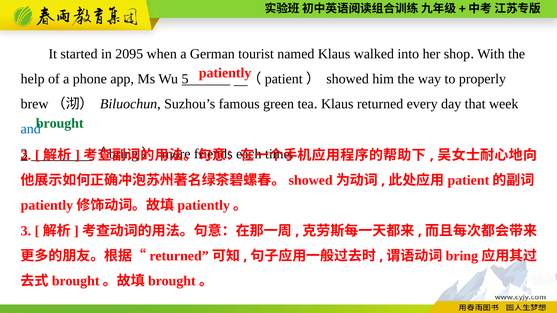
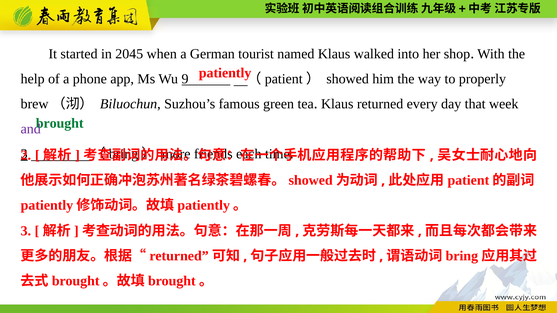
2095: 2095 -> 2045
5: 5 -> 9
and colour: blue -> purple
